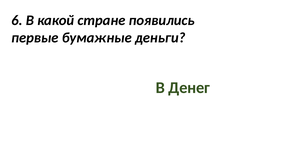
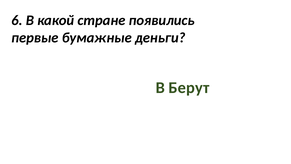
Денег: Денег -> Берут
